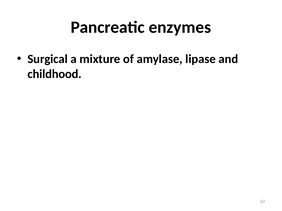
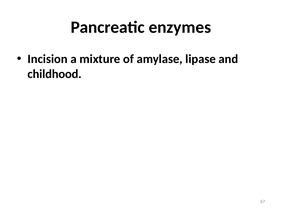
Surgical: Surgical -> Incision
